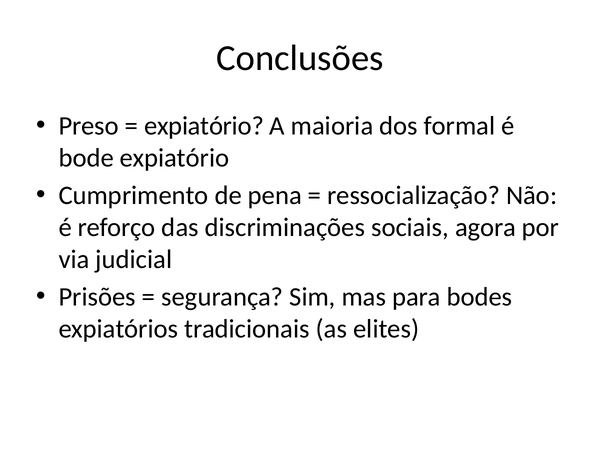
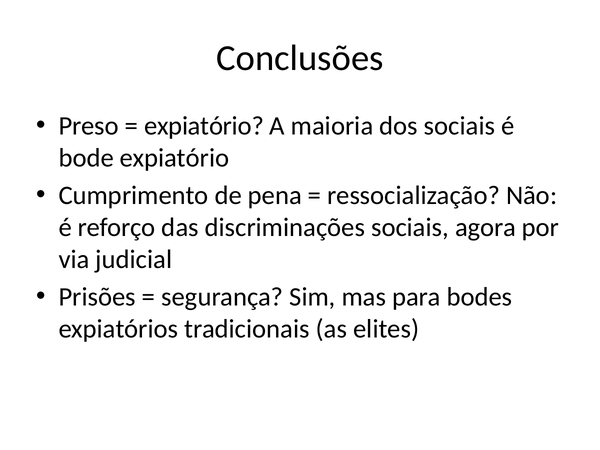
dos formal: formal -> sociais
